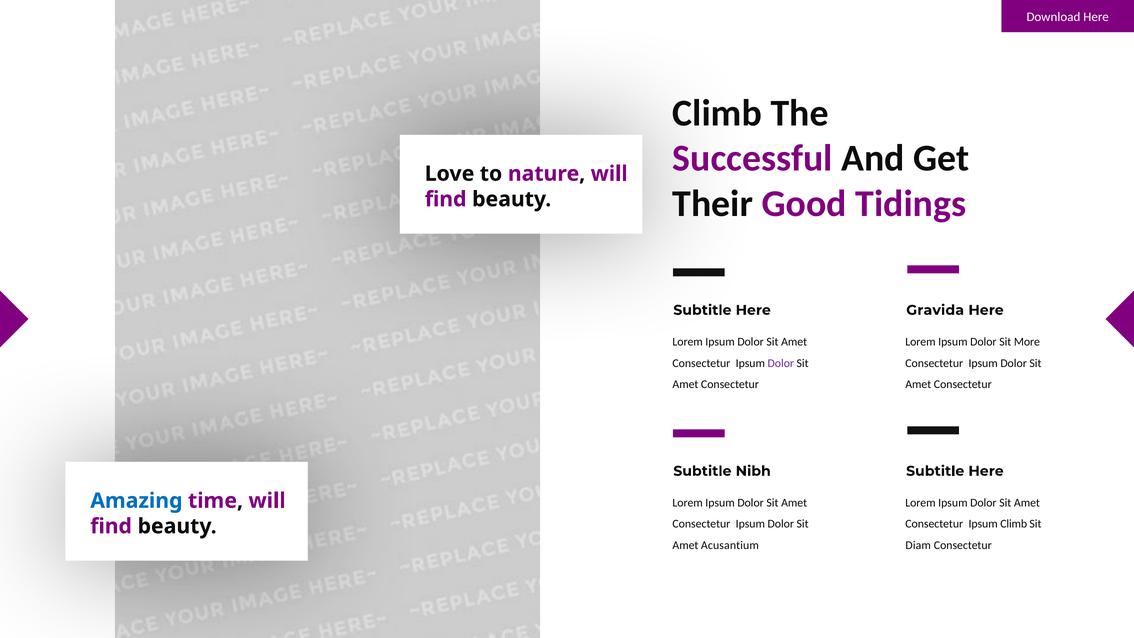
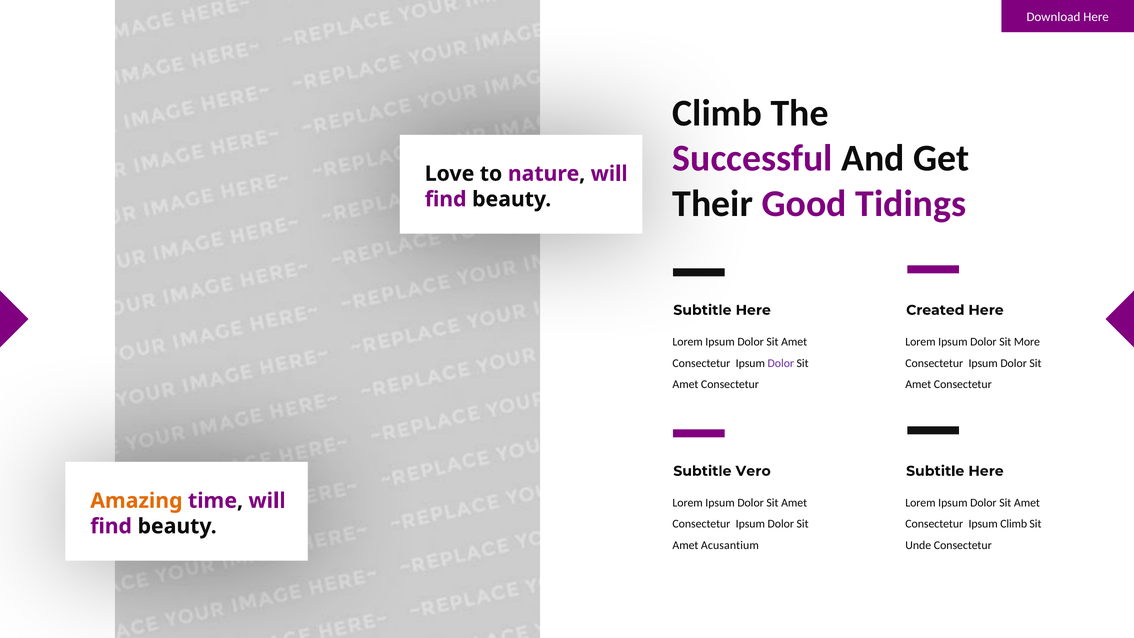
Gravida: Gravida -> Created
Nibh: Nibh -> Vero
Amazing colour: blue -> orange
Diam: Diam -> Unde
